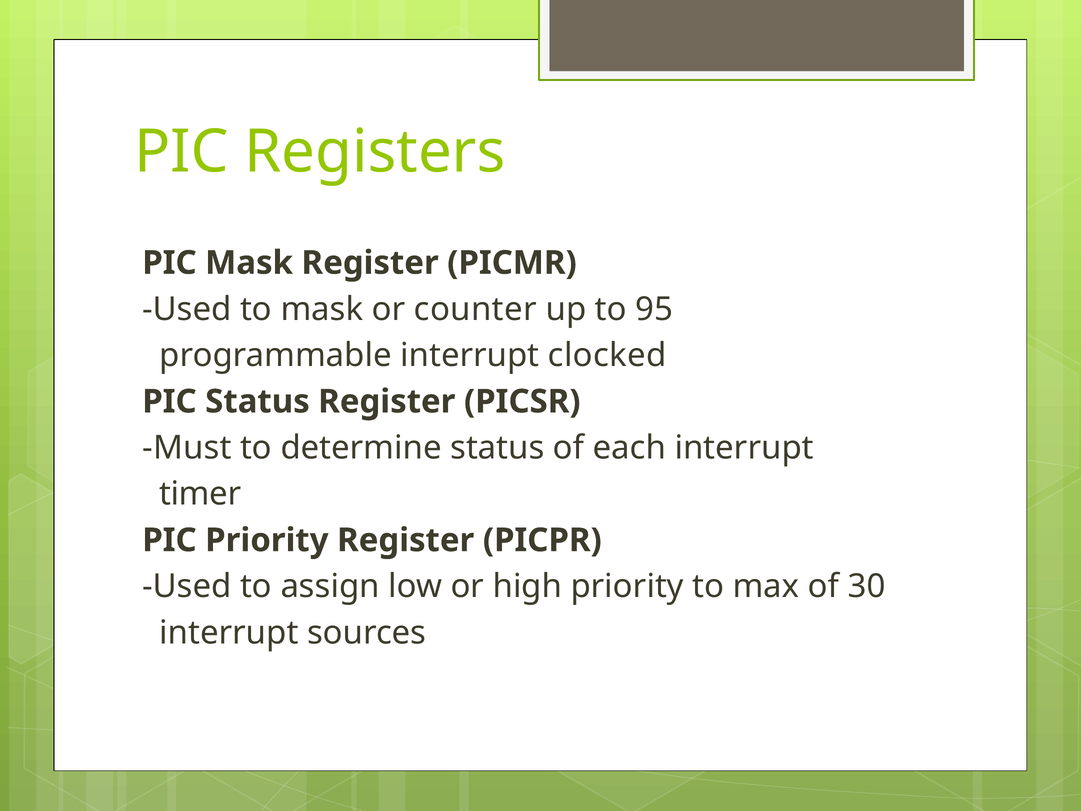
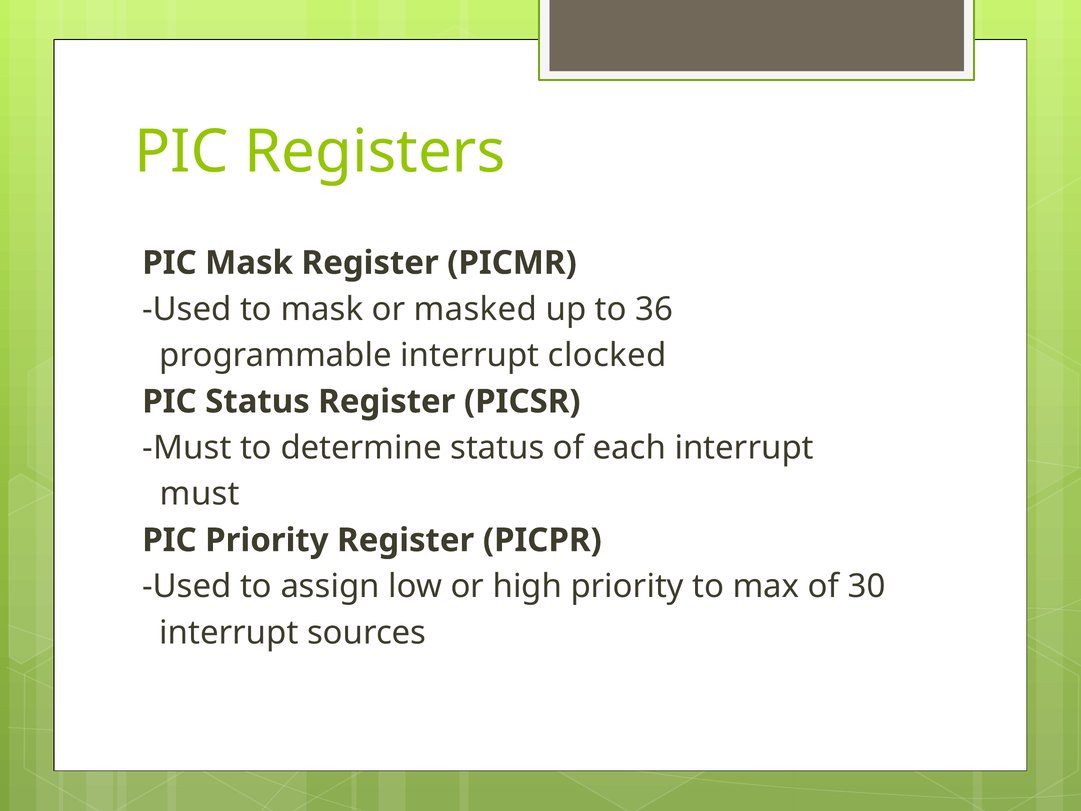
counter: counter -> masked
95: 95 -> 36
timer at (200, 494): timer -> must
